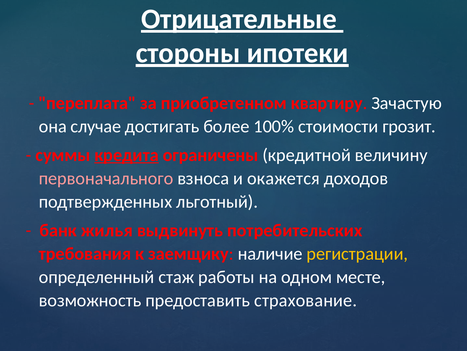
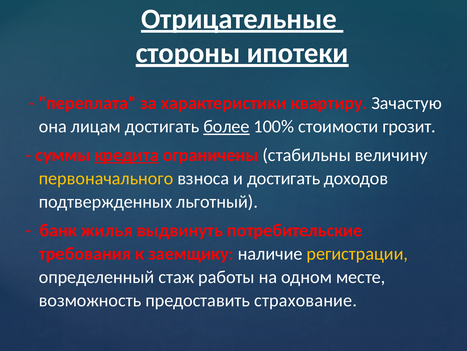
приобретенном: приобретенном -> характеристики
случае: случае -> лицам
более underline: none -> present
кредитной: кредитной -> стабильны
первоначального colour: pink -> yellow
и окажется: окажется -> достигать
потребительских: потребительских -> потребительские
